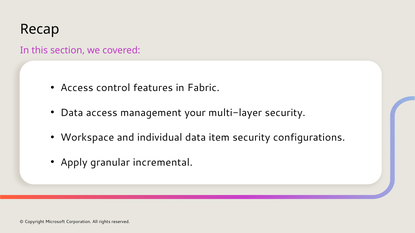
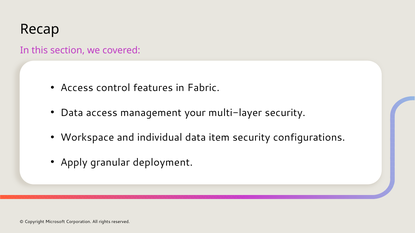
incremental: incremental -> deployment
